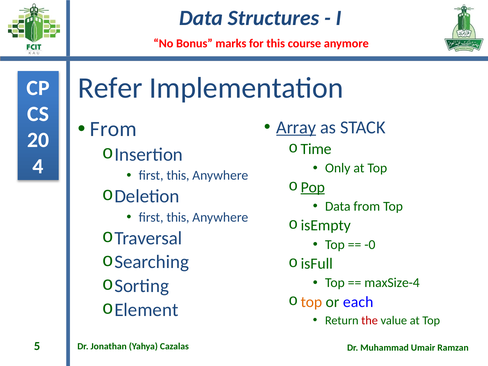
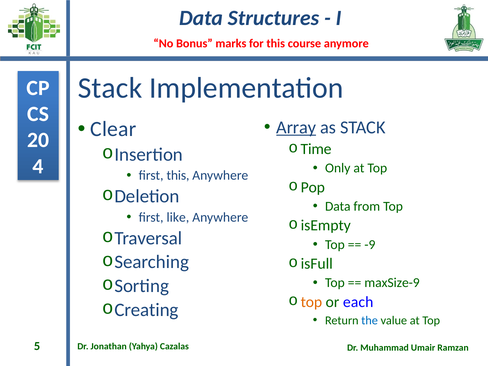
Refer at (110, 88): Refer -> Stack
From at (113, 129): From -> Clear
Pop underline: present -> none
this at (178, 217): this -> like
-0: -0 -> -9
maxSize-4: maxSize-4 -> maxSize-9
Element: Element -> Creating
the colour: red -> blue
